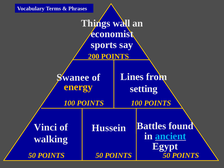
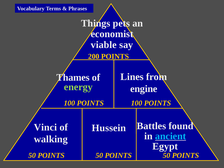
wall: wall -> pets
sports: sports -> viable
Swanee: Swanee -> Thames
energy colour: yellow -> light green
setting: setting -> engine
